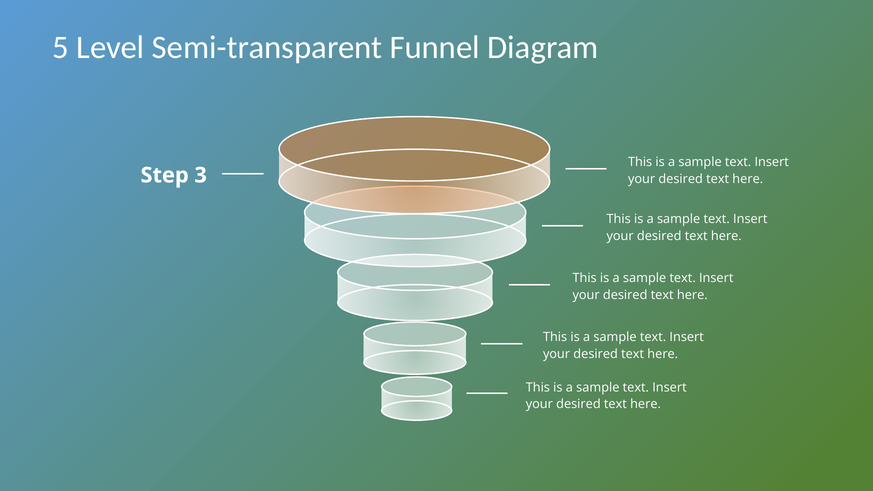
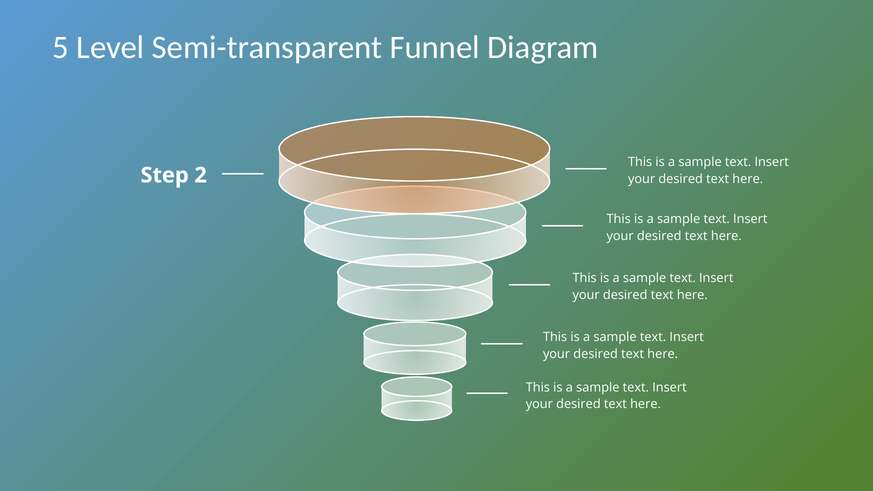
3: 3 -> 2
